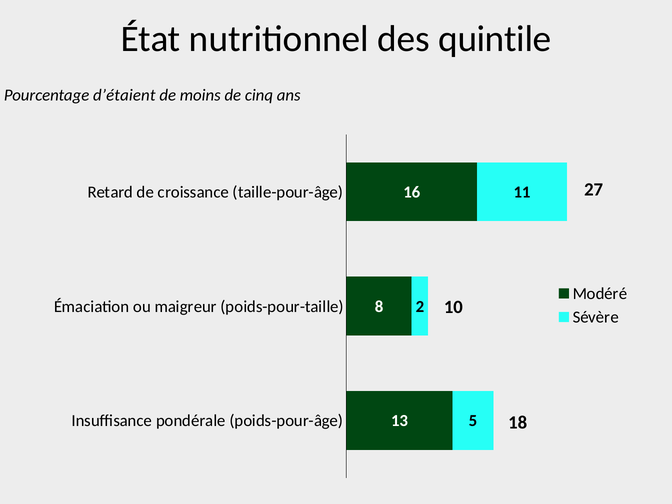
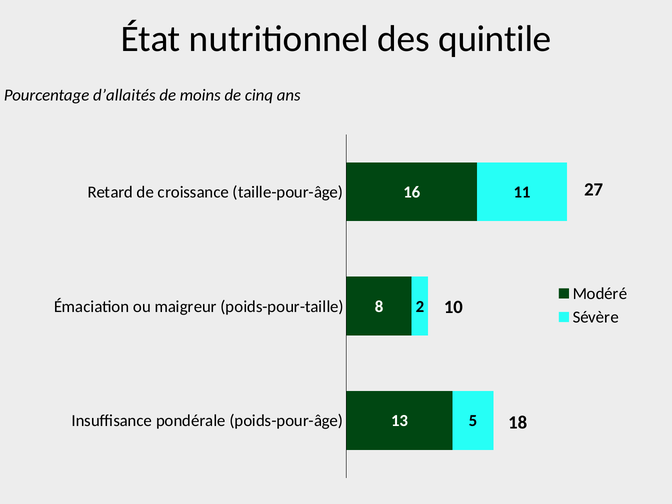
d’étaient: d’étaient -> d’allaités
